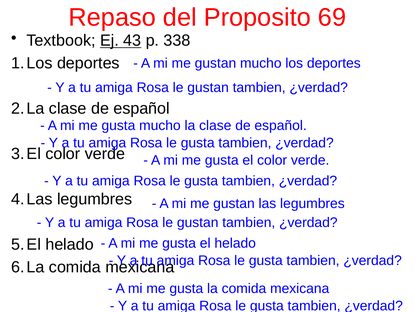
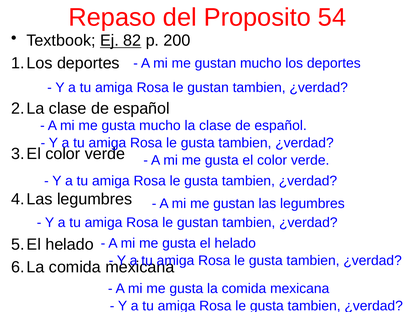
69: 69 -> 54
43: 43 -> 82
338: 338 -> 200
